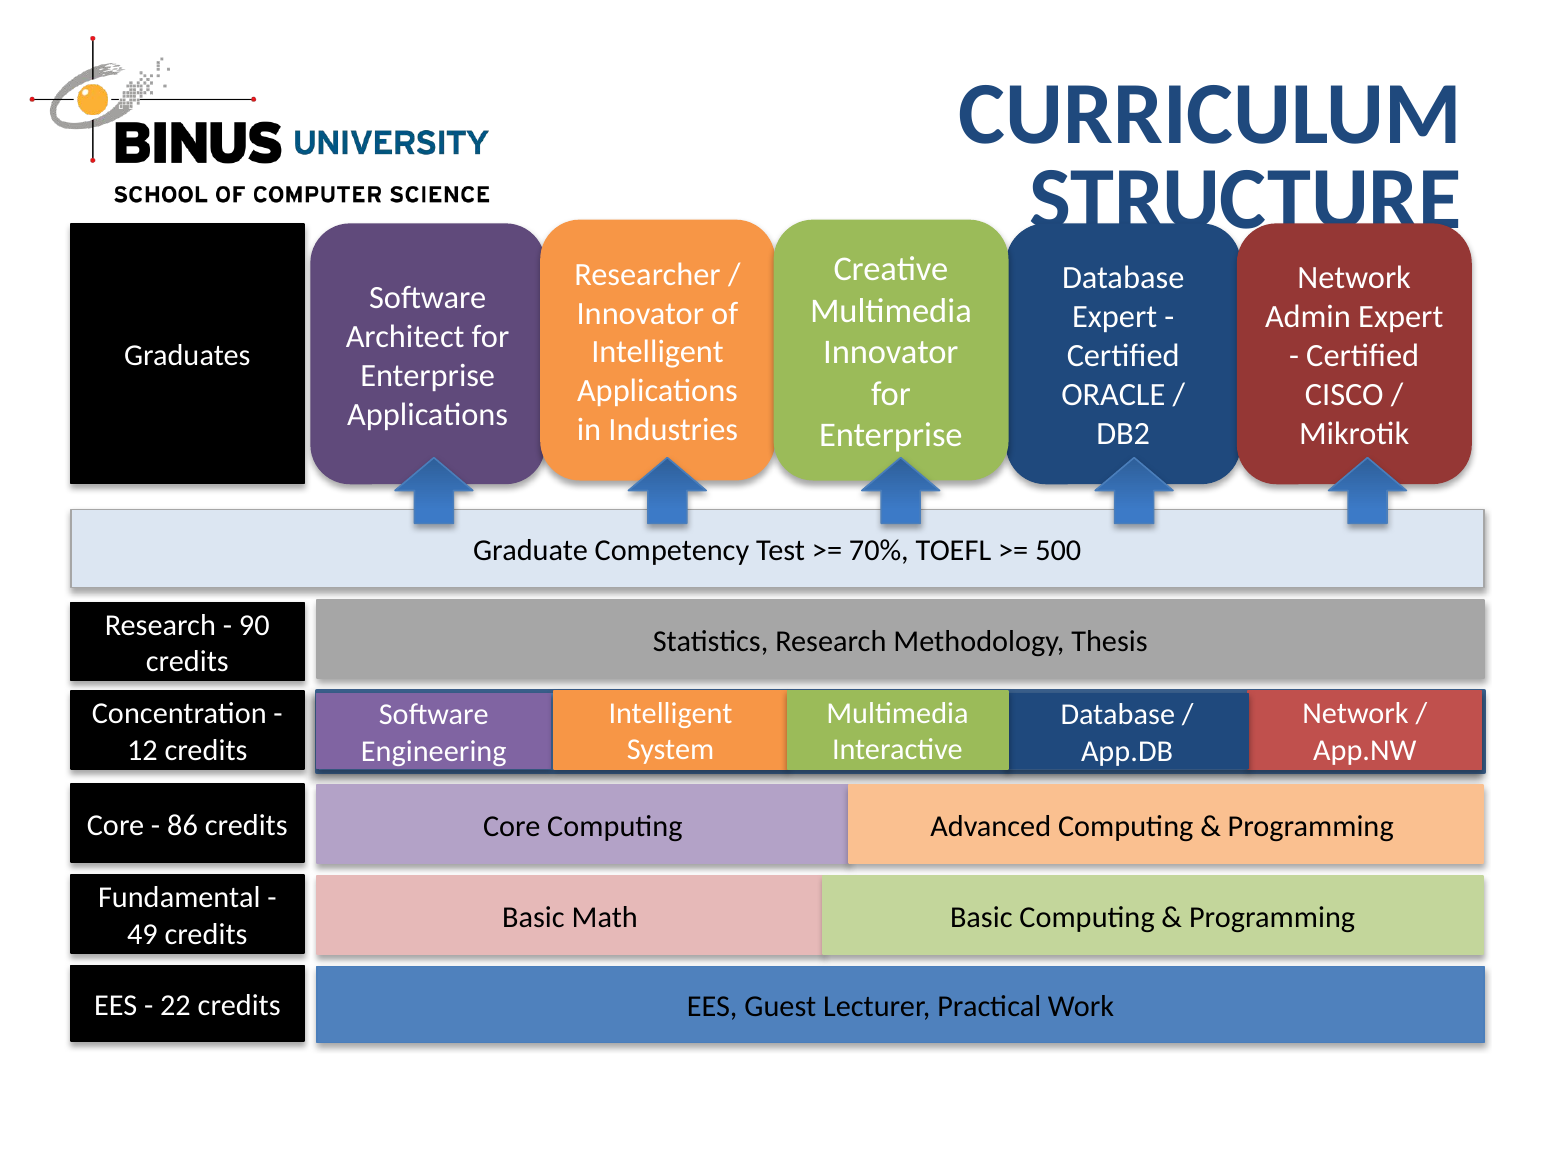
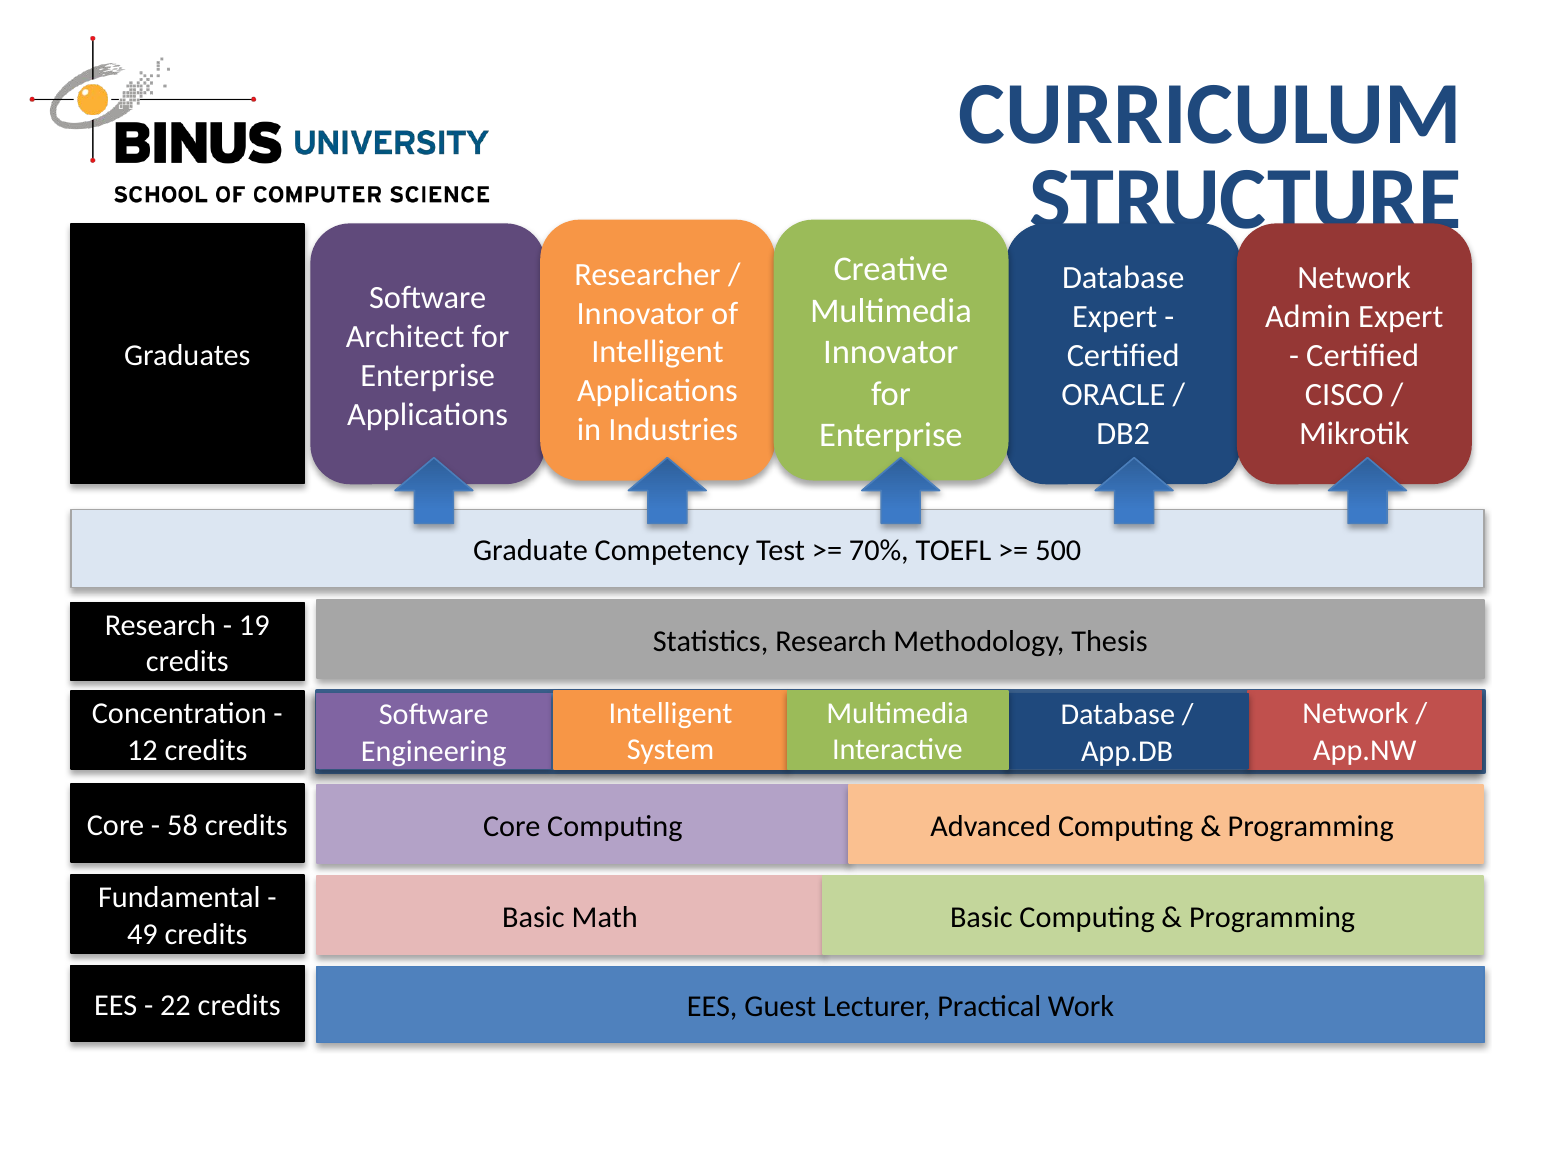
90: 90 -> 19
86: 86 -> 58
